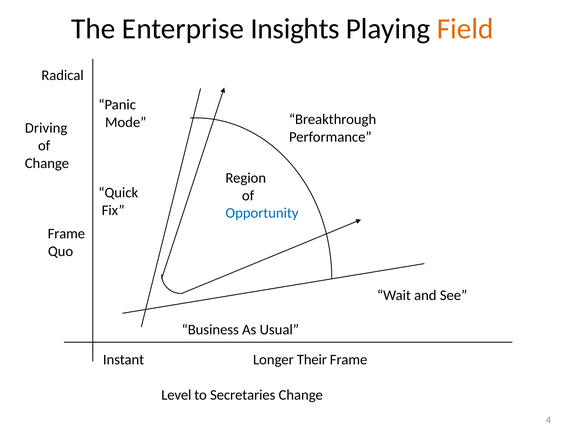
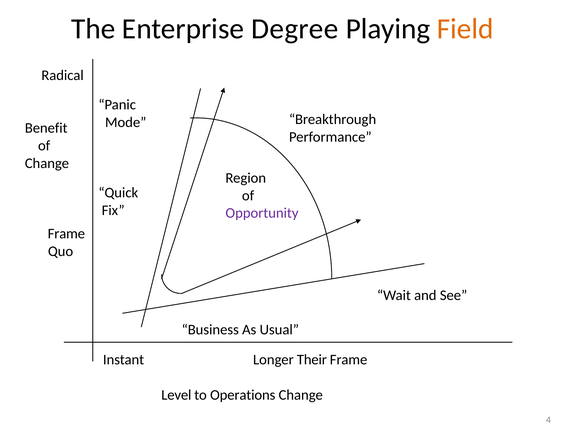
Insights: Insights -> Degree
Driving: Driving -> Benefit
Opportunity colour: blue -> purple
Secretaries: Secretaries -> Operations
